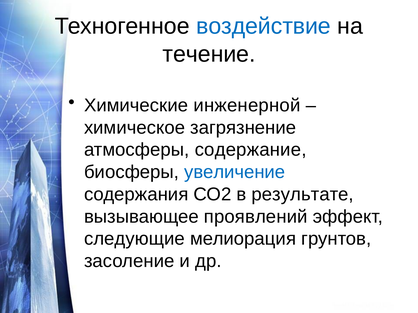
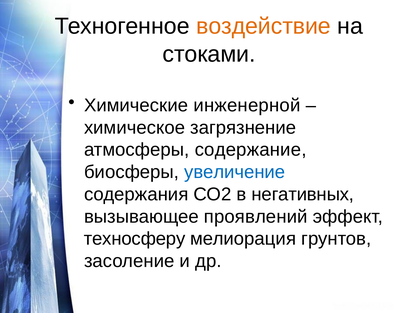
воздействие colour: blue -> orange
течение: течение -> стоками
результате: результате -> негативных
следующие: следующие -> техносферу
